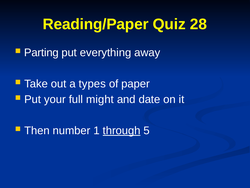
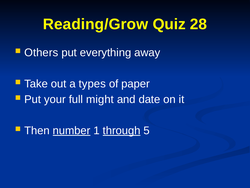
Reading/Paper: Reading/Paper -> Reading/Grow
Parting: Parting -> Others
number underline: none -> present
